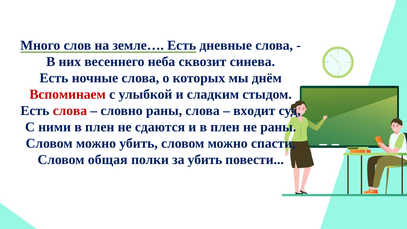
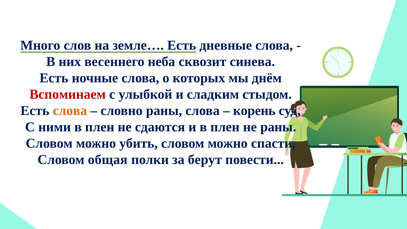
слова at (70, 111) colour: red -> orange
входит: входит -> корень
за убить: убить -> берут
